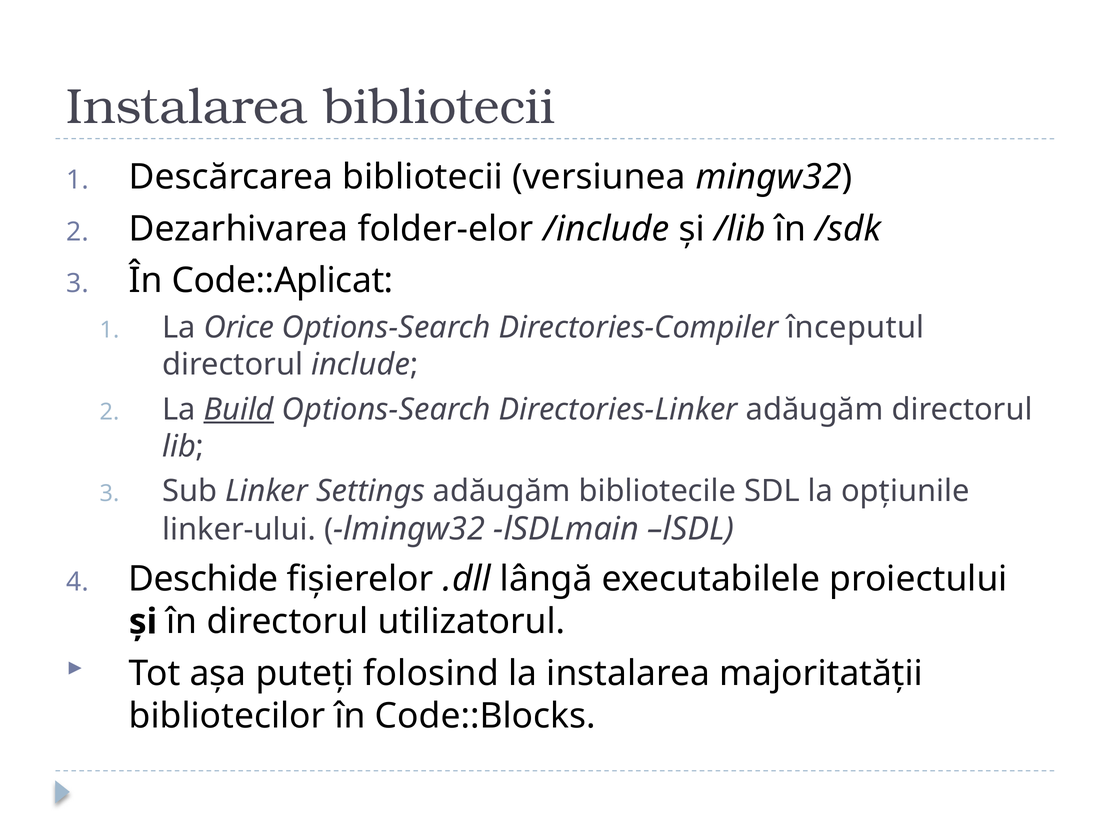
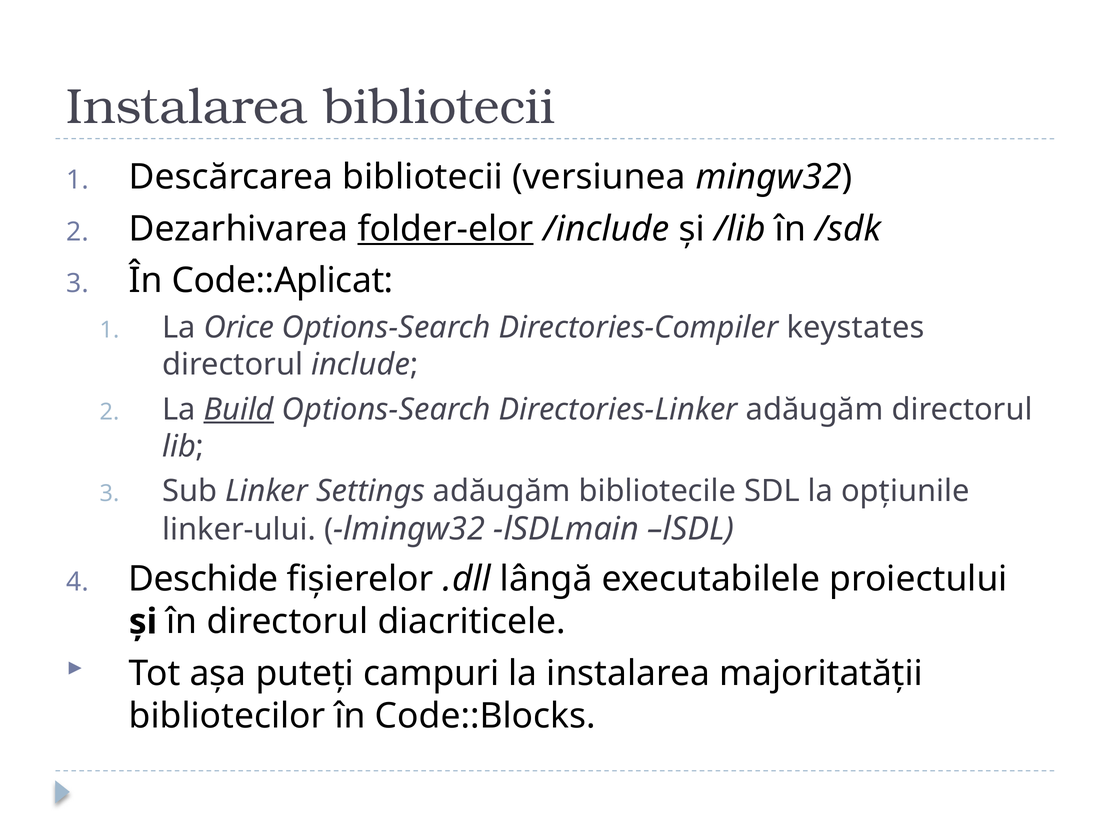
folder-elor underline: none -> present
începutul: începutul -> keystates
utilizatorul: utilizatorul -> diacriticele
folosind: folosind -> campuri
